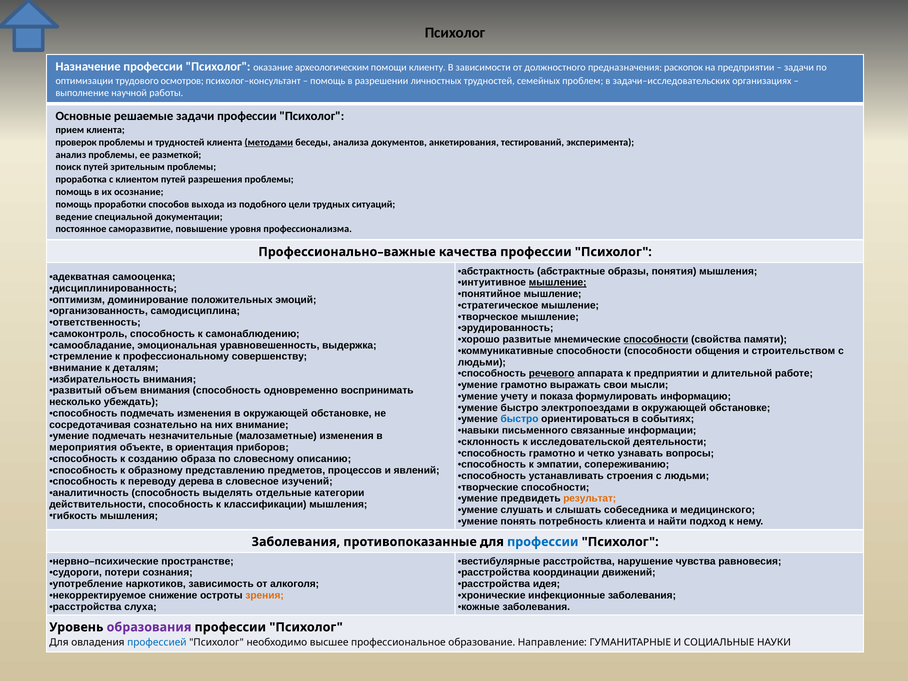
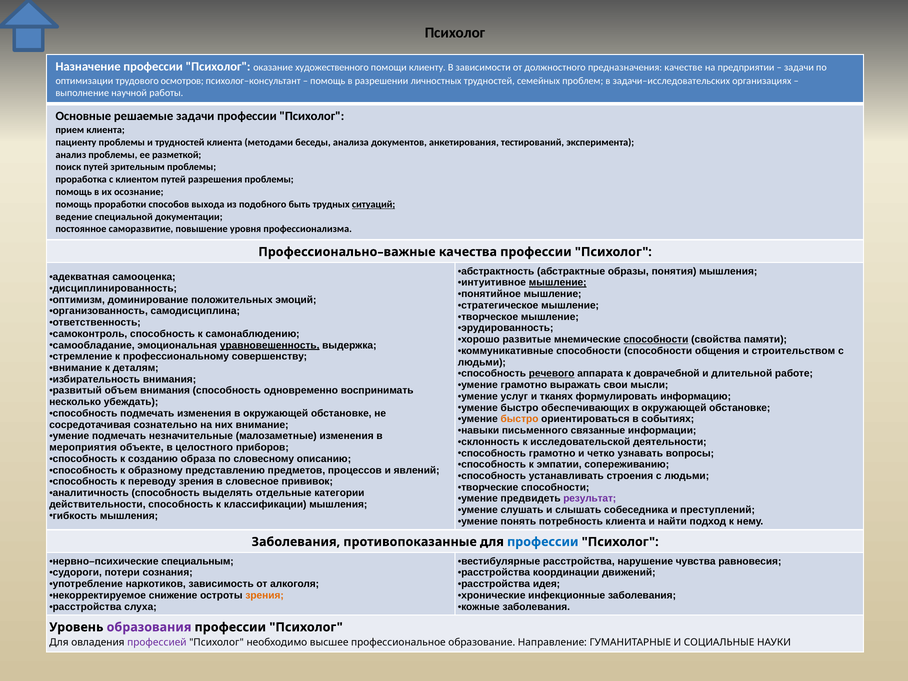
археологическим: археологическим -> художественного
раскопок: раскопок -> качестве
проверок: проверок -> пациенту
методами underline: present -> none
цели: цели -> быть
ситуаций underline: none -> present
уравновешенность underline: none -> present
к предприятии: предприятии -> доврачебной
учету: учету -> услуг
показа: показа -> тканях
электропоездами: электропоездами -> обеспечивающих
быстро at (520, 419) colour: blue -> orange
ориентация: ориентация -> целостного
переводу дерева: дерева -> зрения
изучений: изучений -> прививок
результат colour: orange -> purple
медицинского: медицинского -> преступлений
пространстве: пространстве -> специальным
профессией colour: blue -> purple
